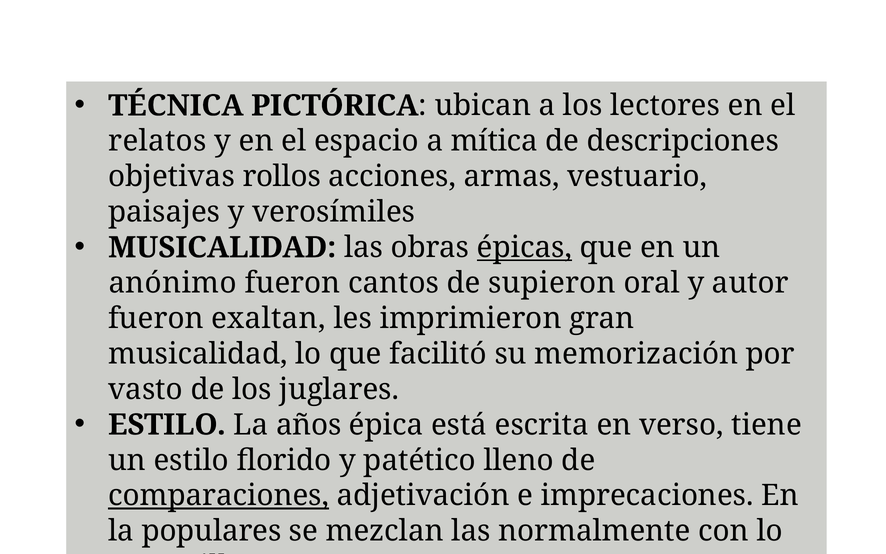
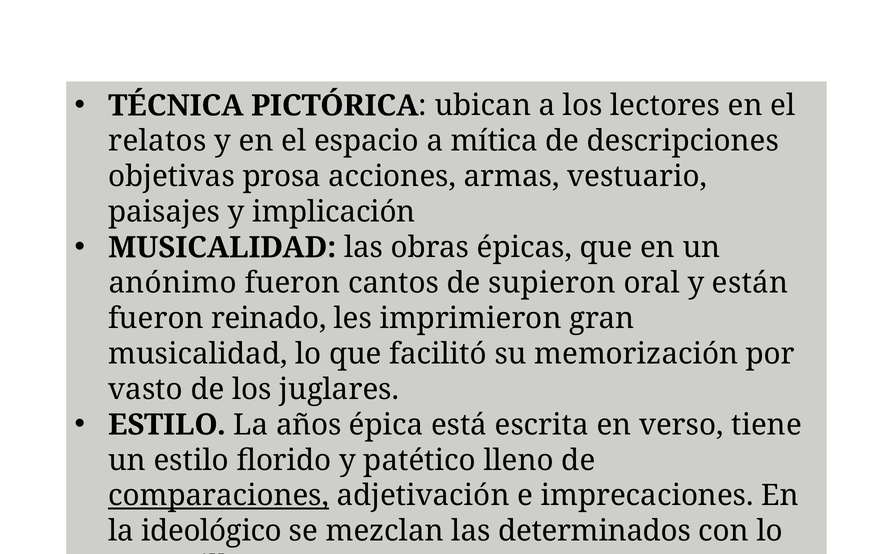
rollos: rollos -> prosa
verosímiles: verosímiles -> implicación
épicas underline: present -> none
autor: autor -> están
exaltan: exaltan -> reinado
populares: populares -> ideológico
normalmente: normalmente -> determinados
